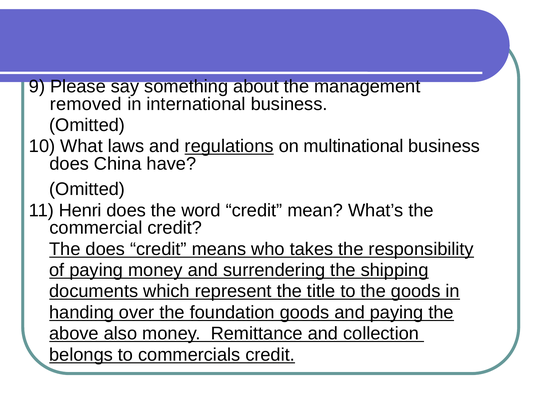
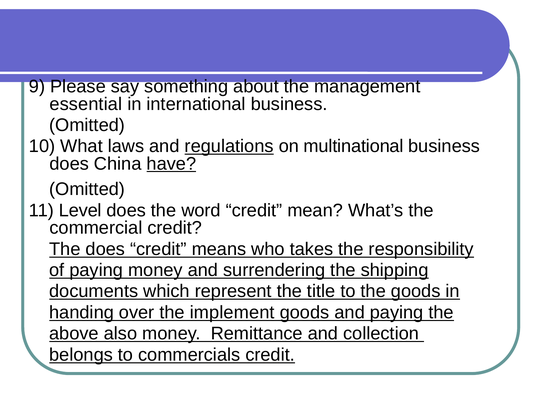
removed: removed -> essential
have underline: none -> present
Henri: Henri -> Level
foundation: foundation -> implement
